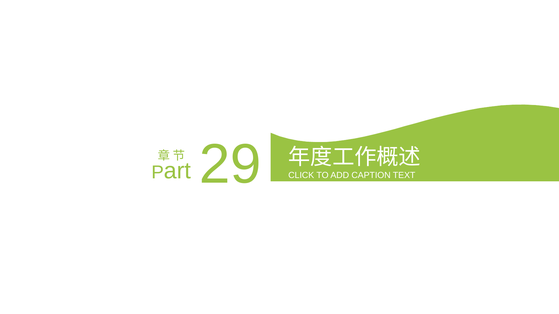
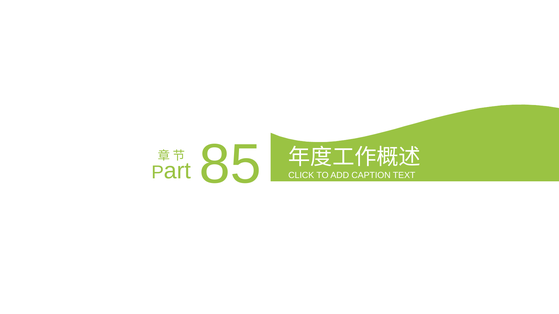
29: 29 -> 85
